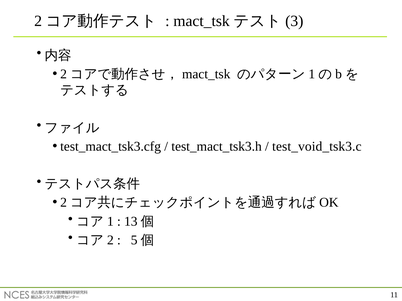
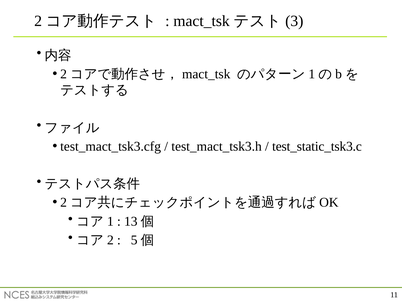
test_void_tsk3.c: test_void_tsk3.c -> test_static_tsk3.c
